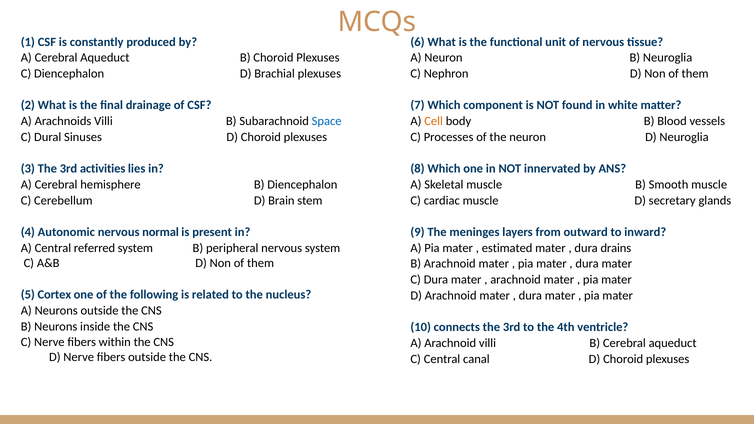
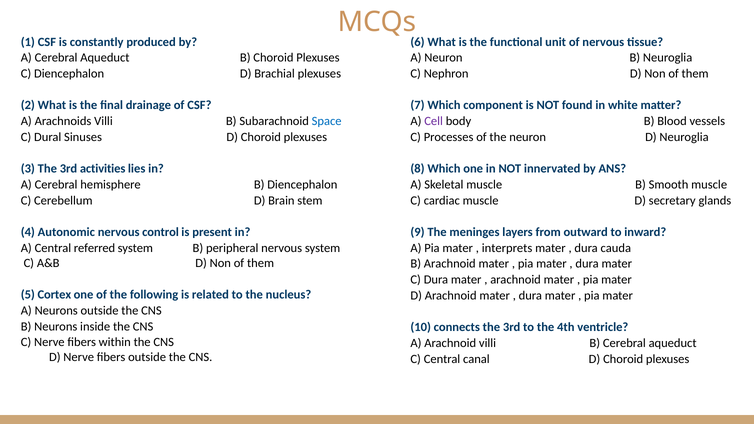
Cell colour: orange -> purple
normal: normal -> control
estimated: estimated -> interprets
drains: drains -> cauda
